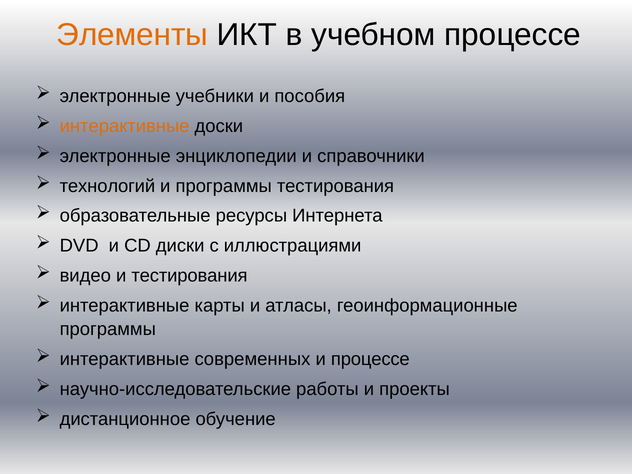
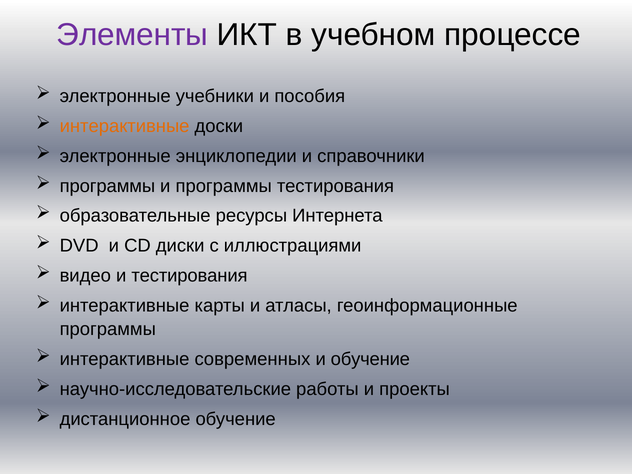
Элементы colour: orange -> purple
технологий at (107, 186): технологий -> программы
и процессе: процессе -> обучение
